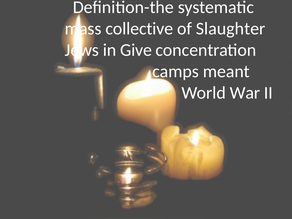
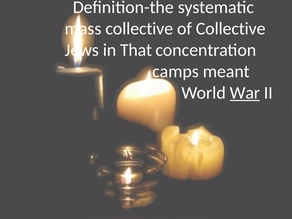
of Slaughter: Slaughter -> Collective
Give: Give -> That
War underline: none -> present
